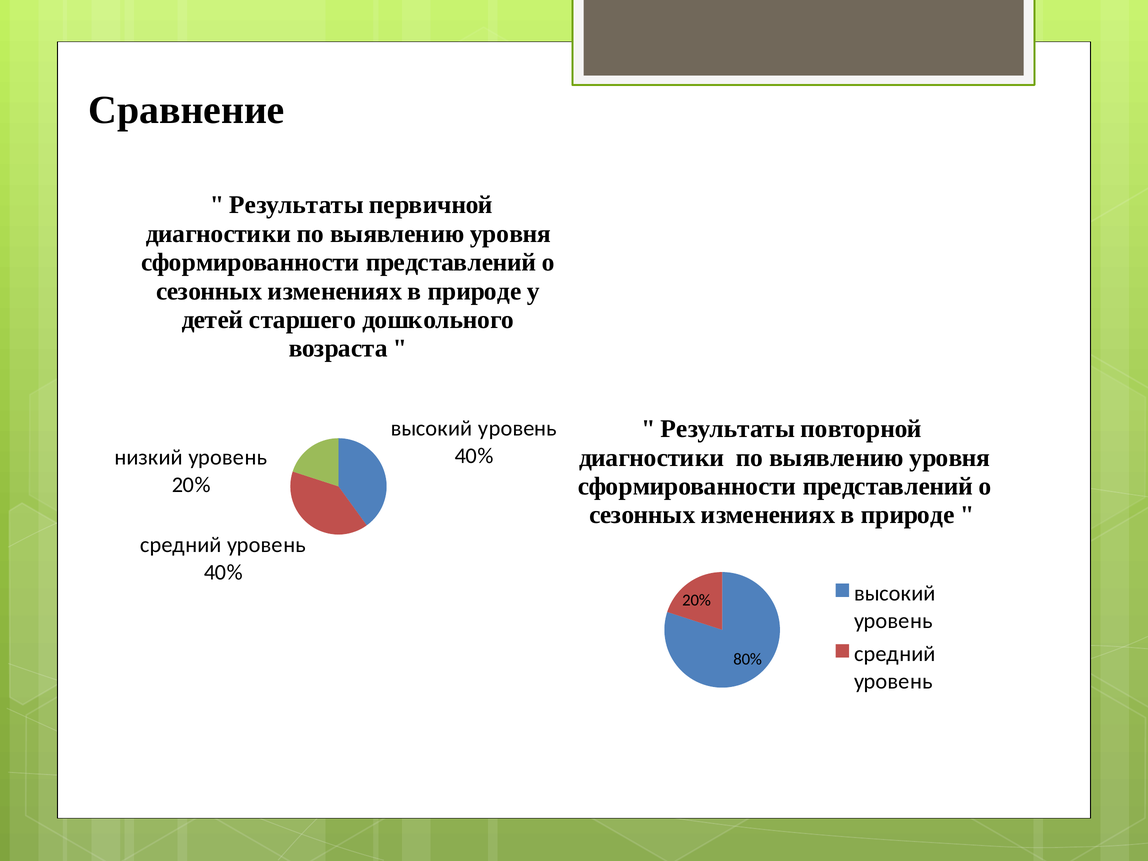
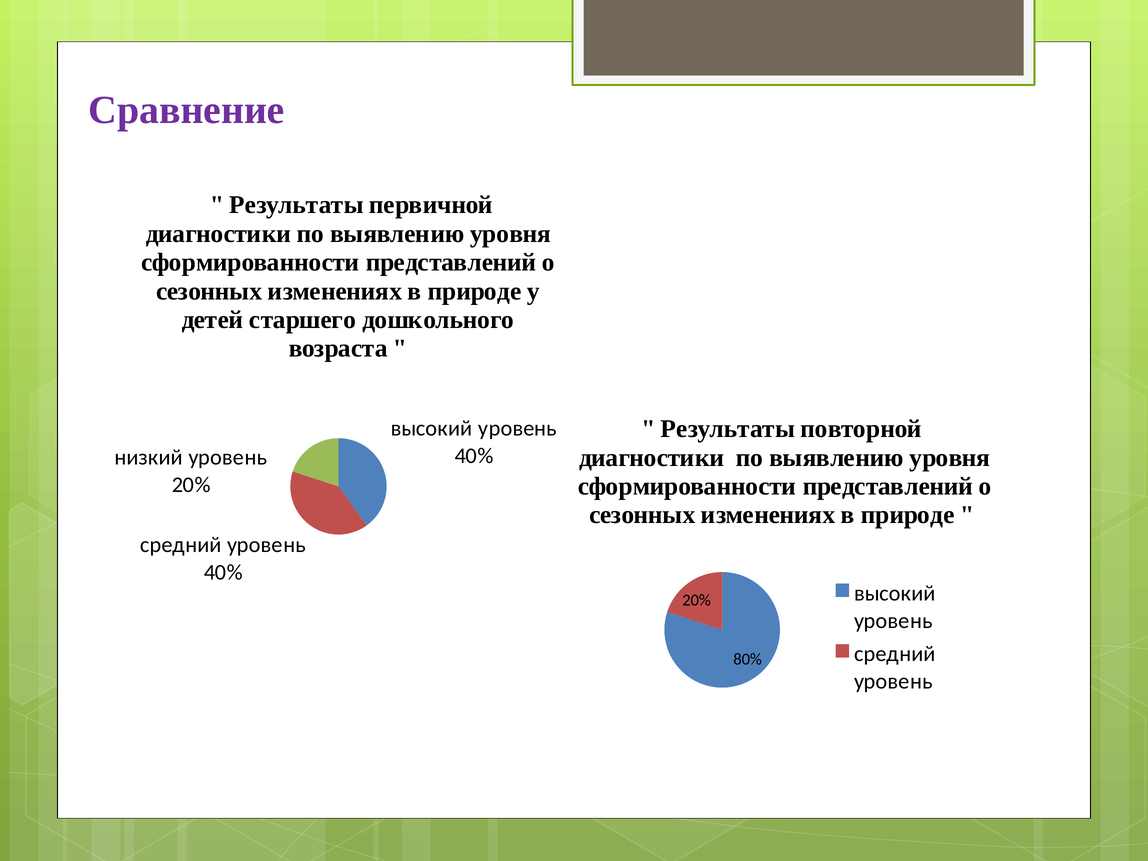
Сравнение colour: black -> purple
